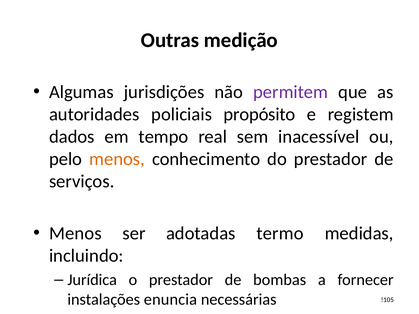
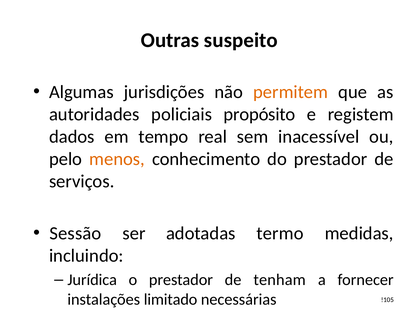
medição: medição -> suspeito
permitem colour: purple -> orange
Menos at (75, 234): Menos -> Sessão
bombas: bombas -> tenham
enuncia: enuncia -> limitado
